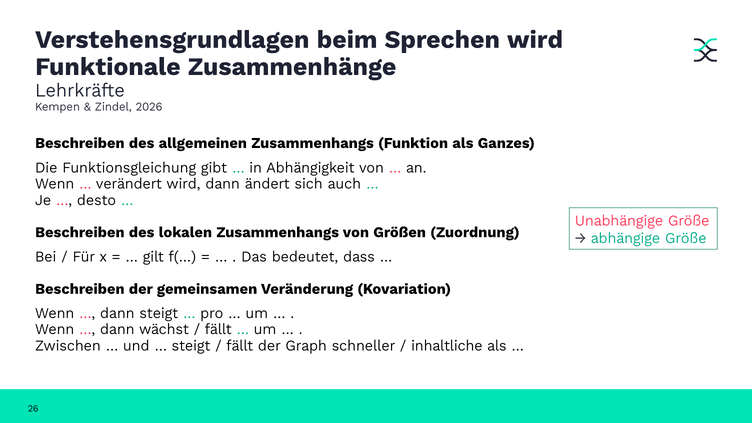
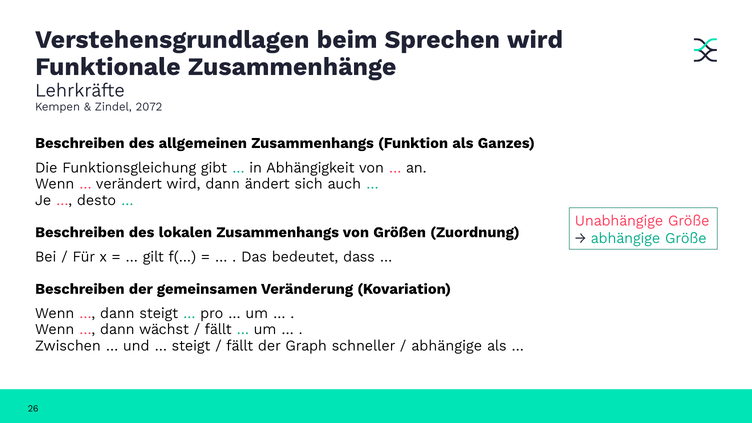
2026: 2026 -> 2072
inhaltliche at (447, 346): inhaltliche -> abhängige
